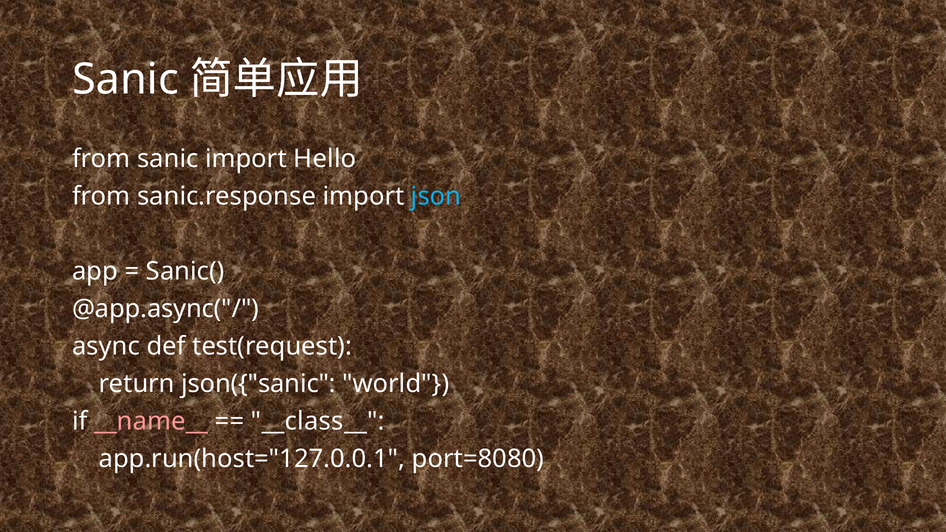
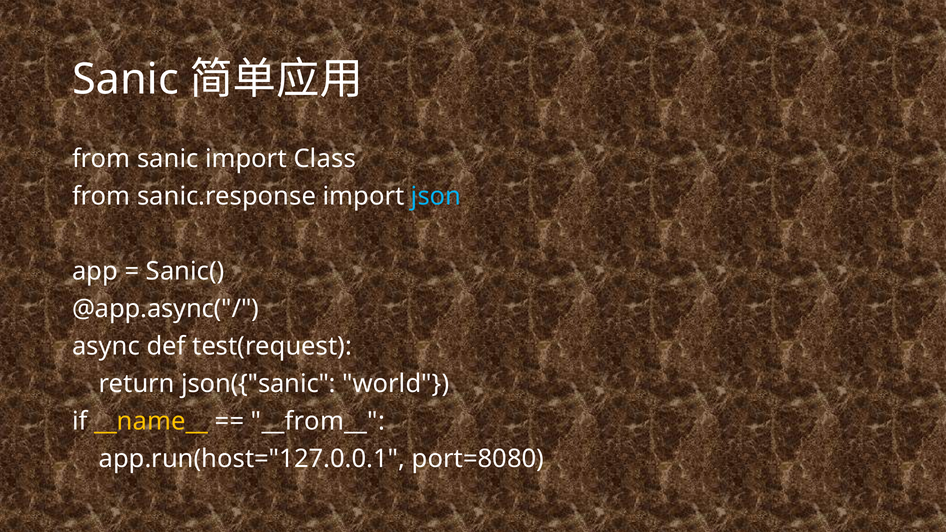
Hello: Hello -> Class
__name__ colour: pink -> yellow
__class__: __class__ -> __from__
